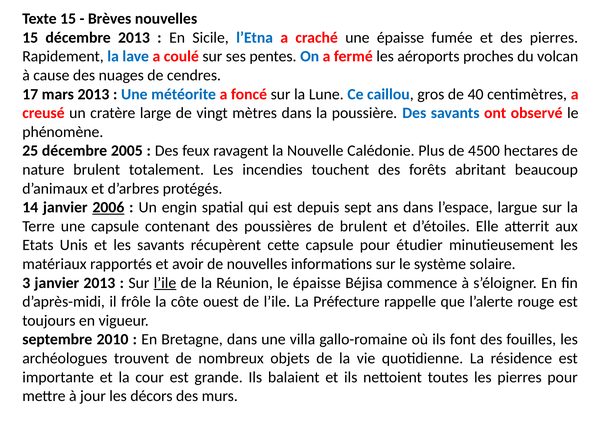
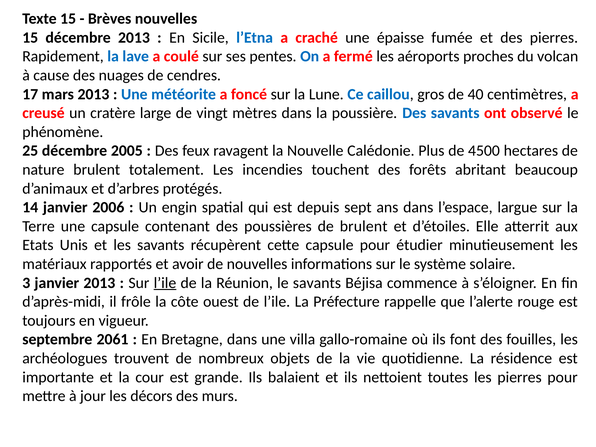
2006 underline: present -> none
le épaisse: épaisse -> savants
2010: 2010 -> 2061
